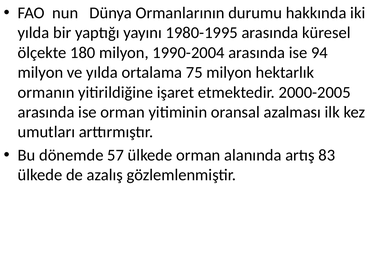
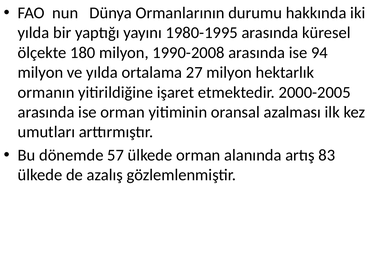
1990-2004: 1990-2004 -> 1990-2008
75: 75 -> 27
